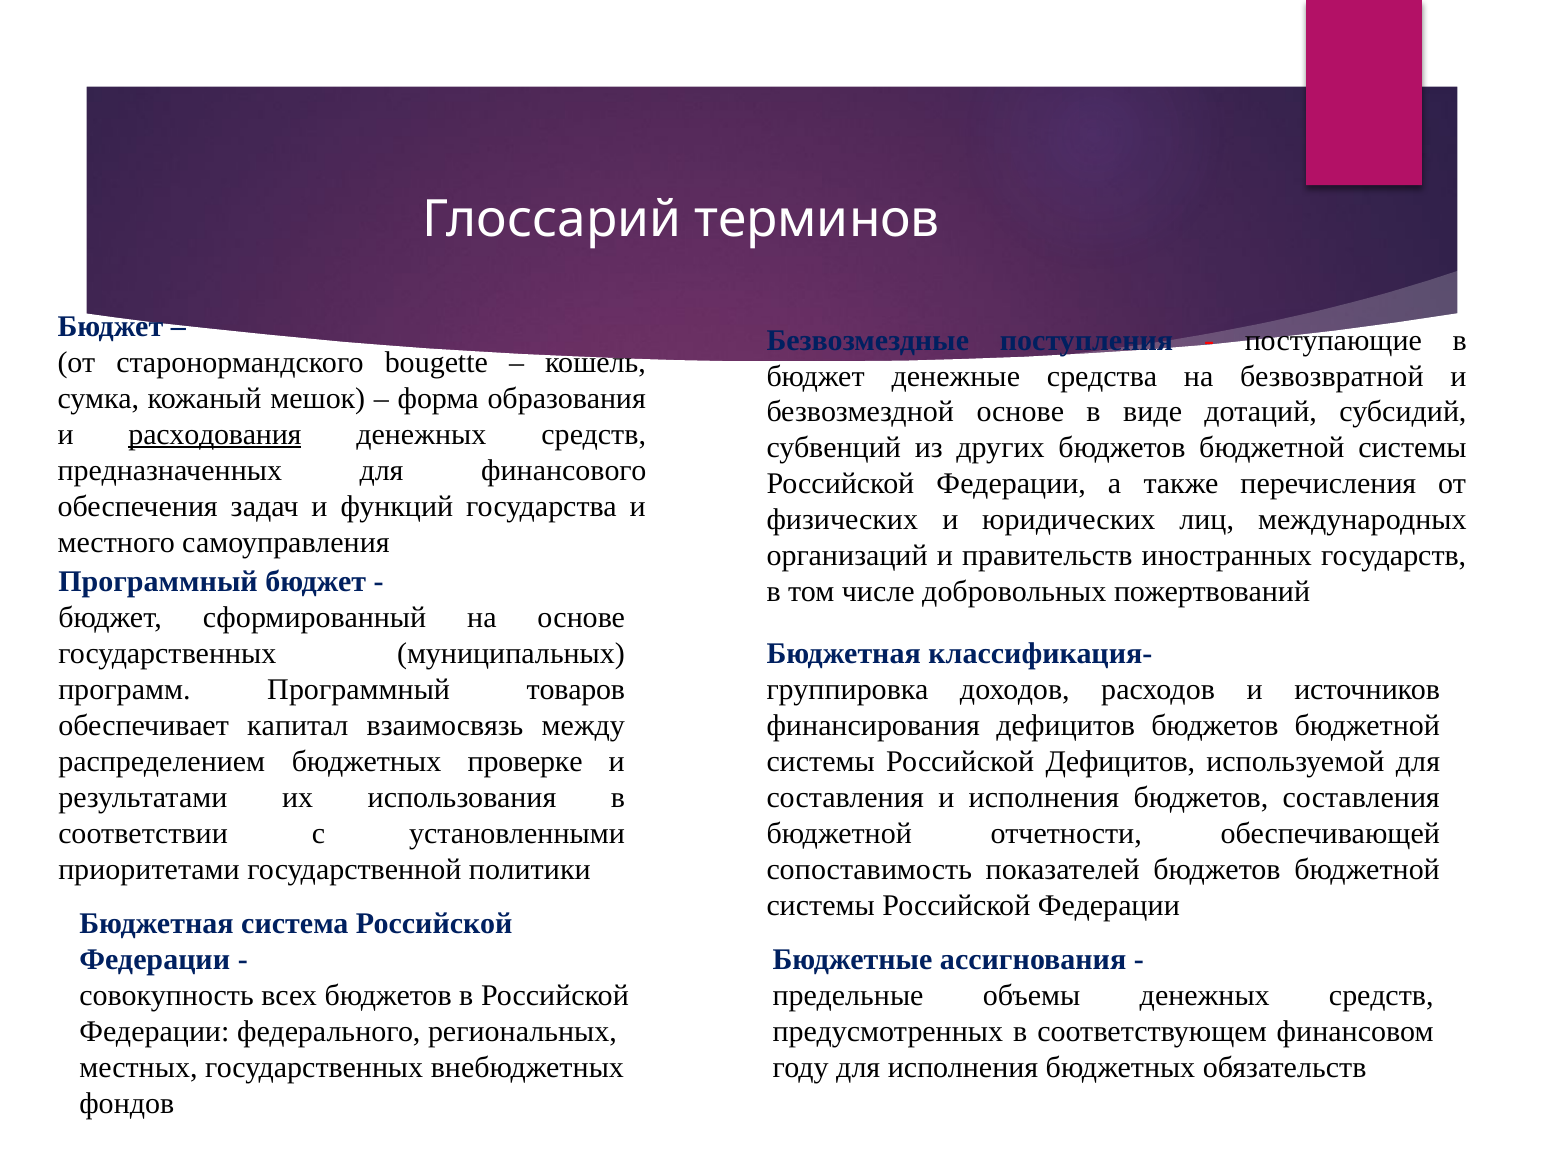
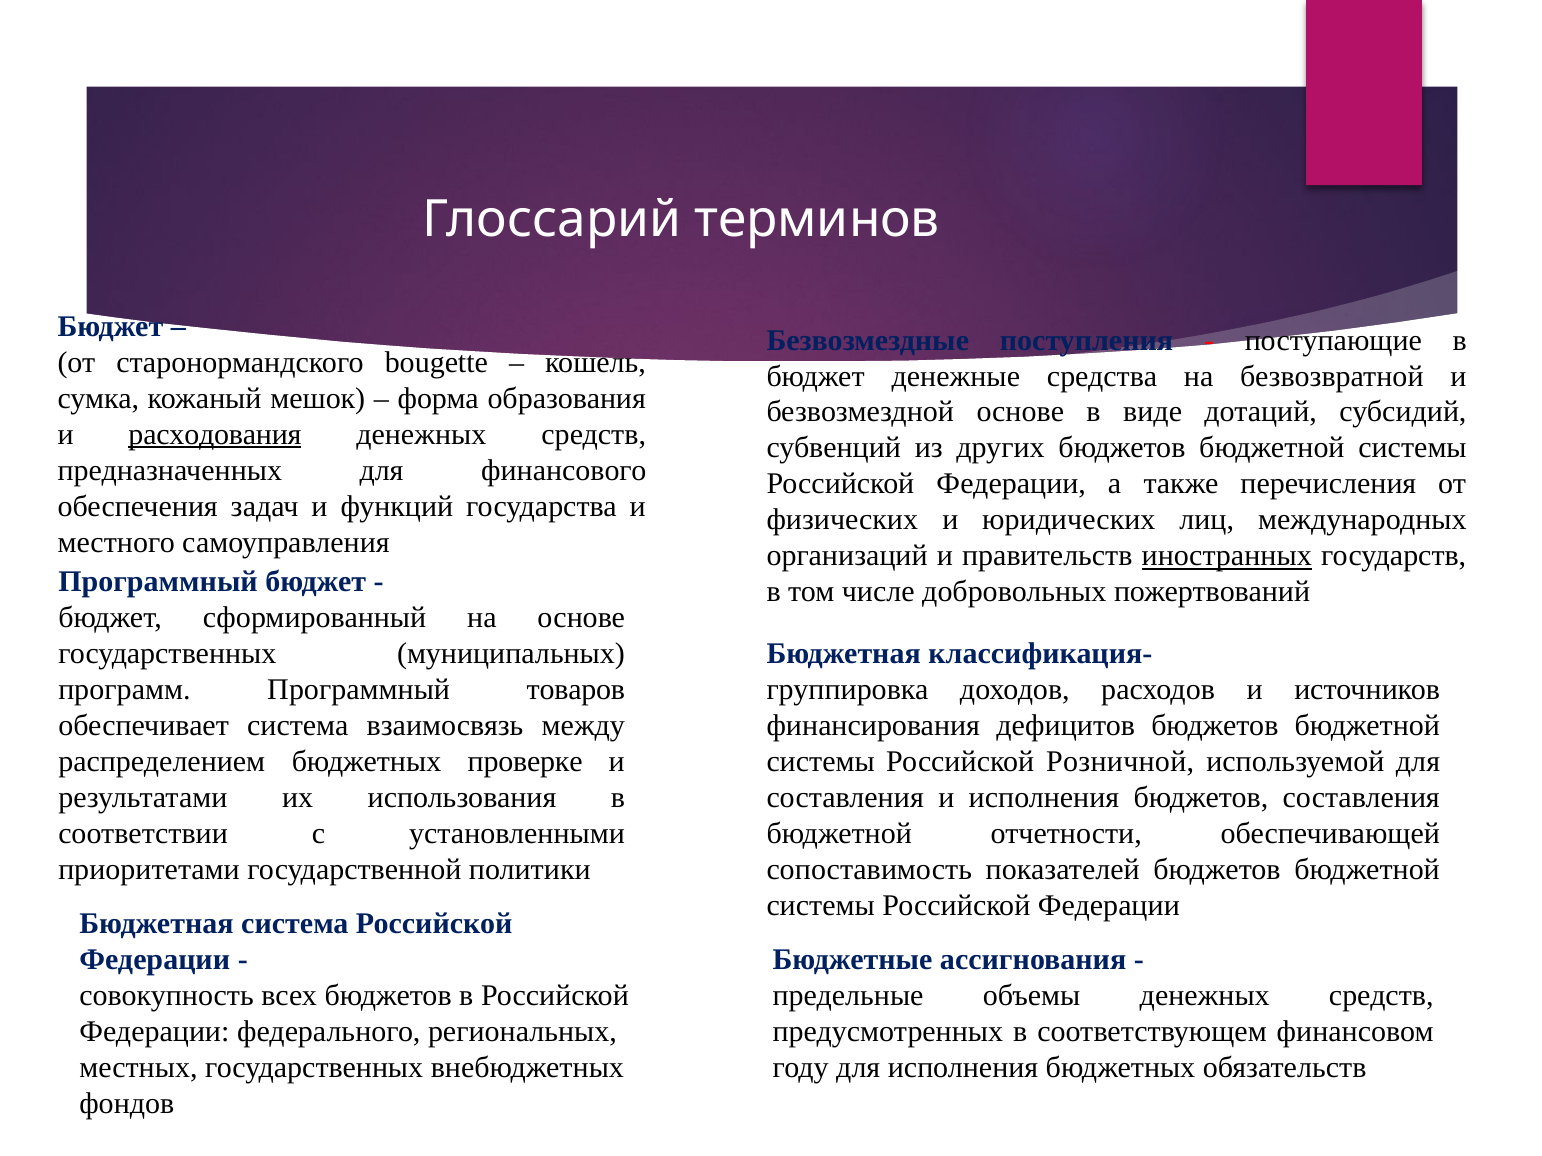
иностранных underline: none -> present
обеспечивает капитал: капитал -> система
Российской Дефицитов: Дефицитов -> Розничной
